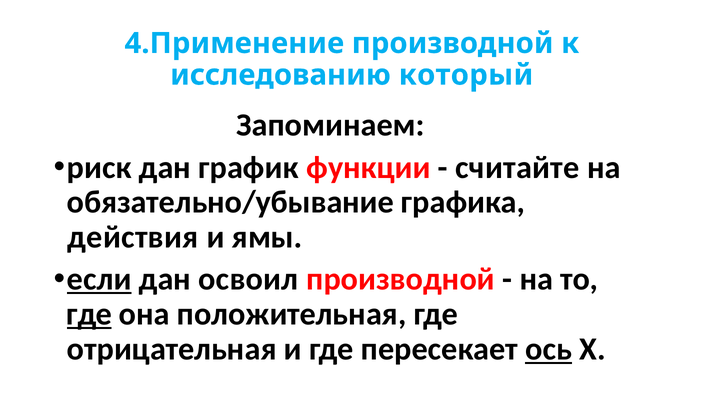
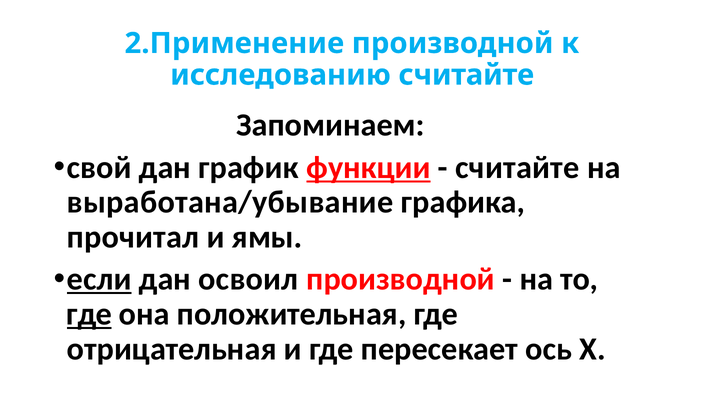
4.Применение: 4.Применение -> 2.Применение
исследованию который: который -> считайте
риск: риск -> свой
функции underline: none -> present
обязательно/убывание: обязательно/убывание -> выработана/убывание
действия: действия -> прочитал
ось underline: present -> none
